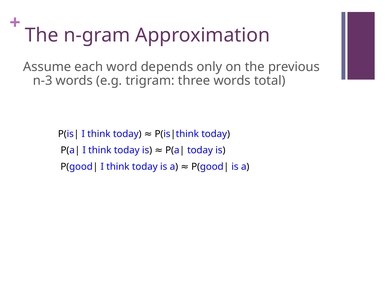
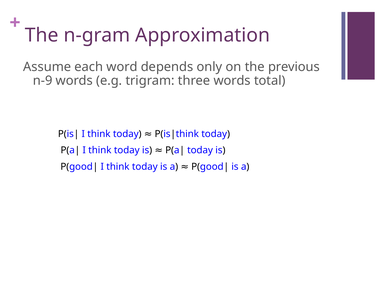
n-3: n-3 -> n-9
